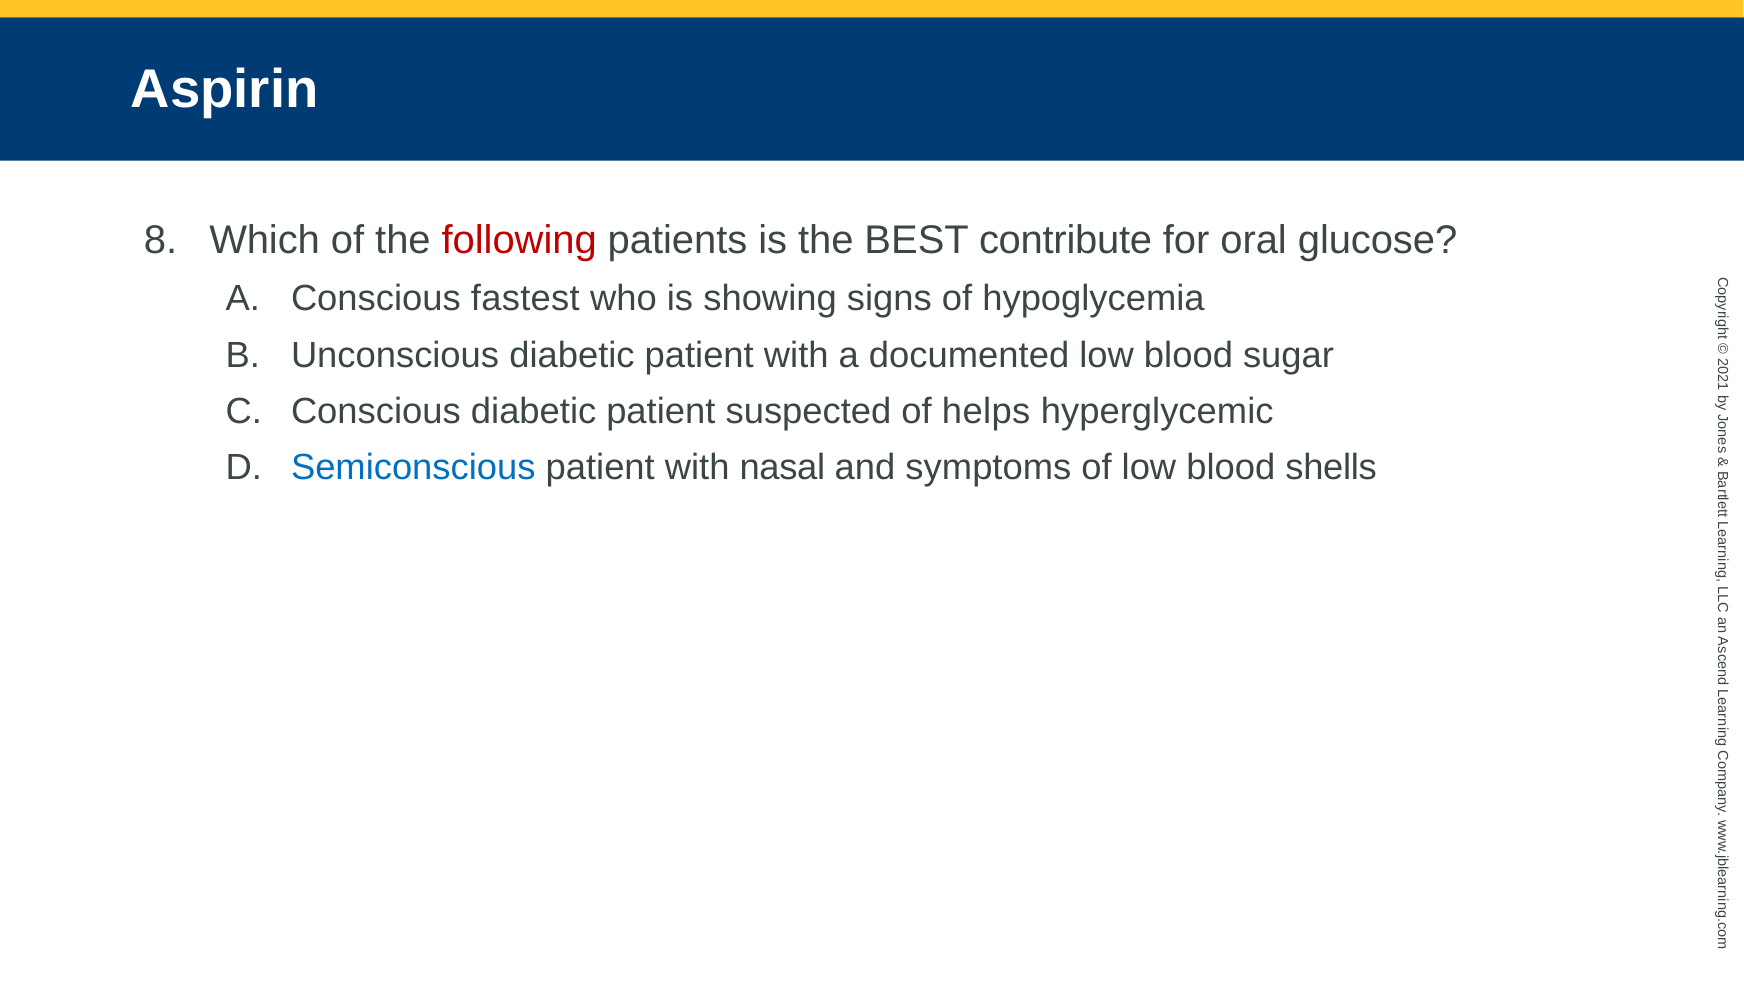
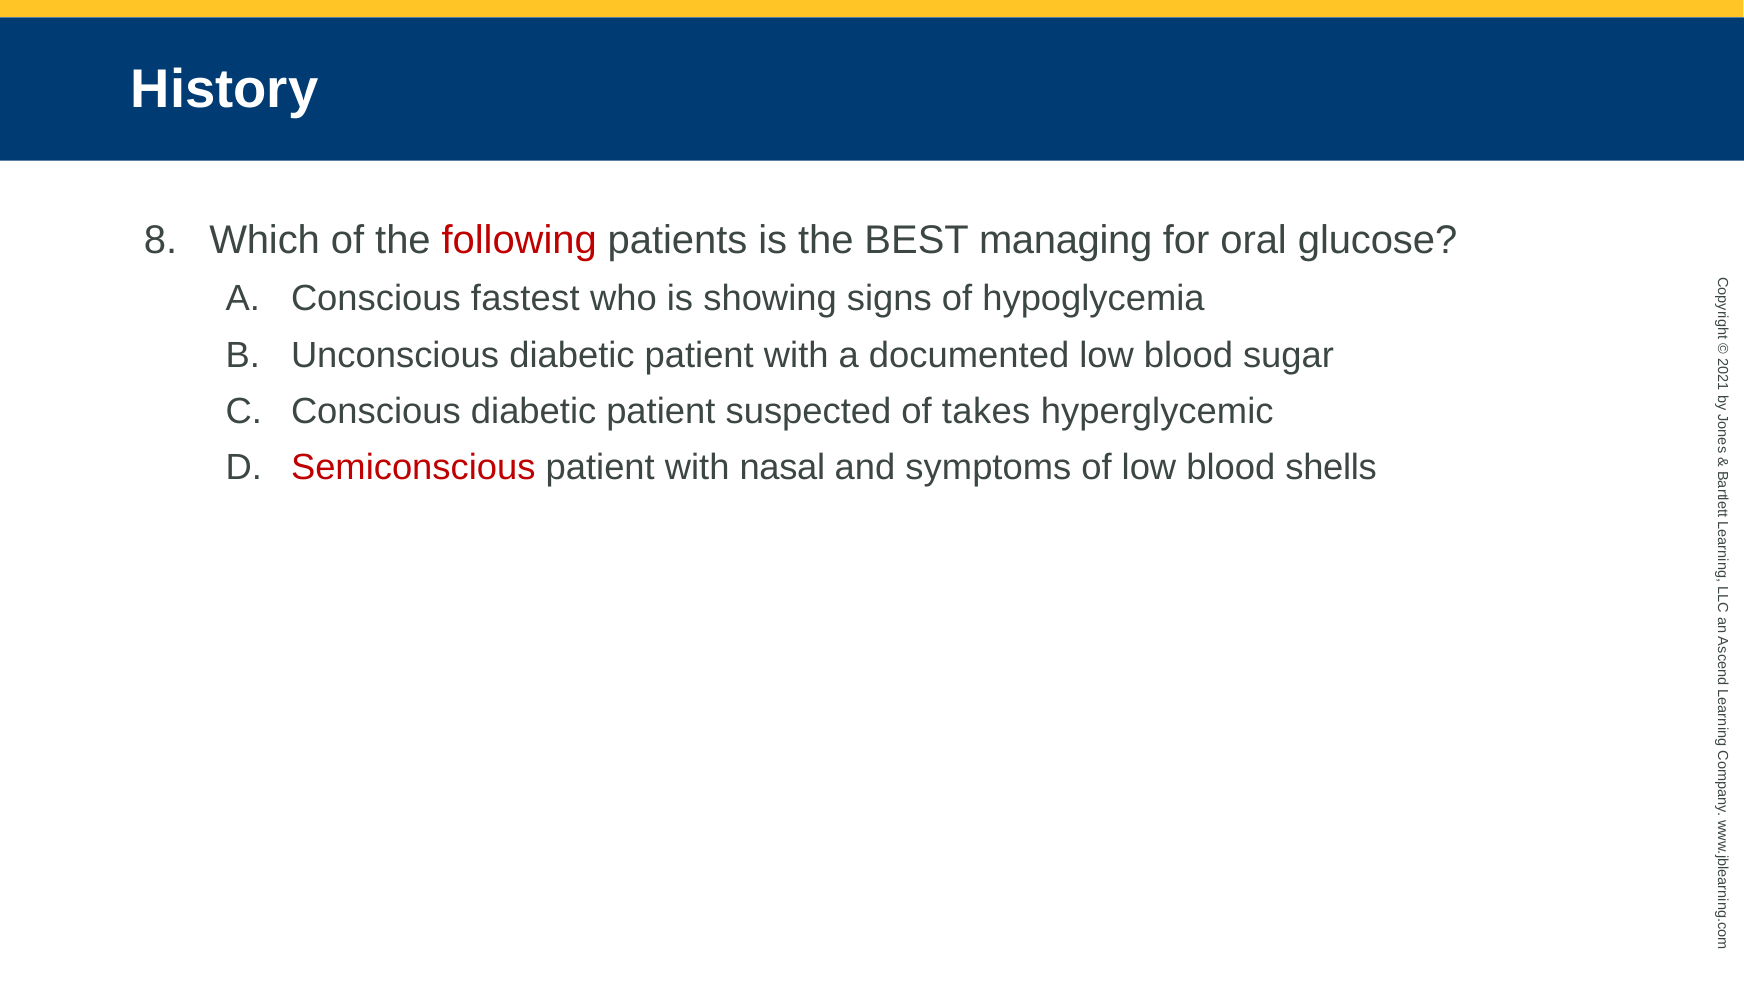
Aspirin: Aspirin -> History
contribute: contribute -> managing
helps: helps -> takes
Semiconscious colour: blue -> red
